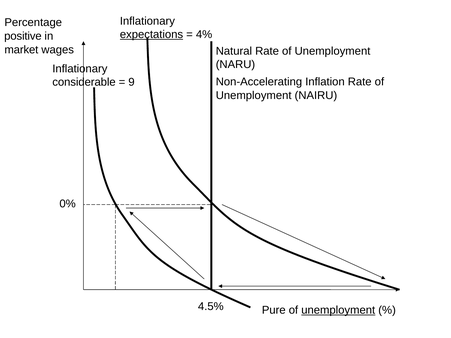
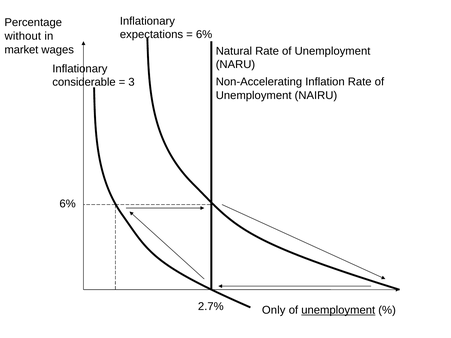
expectations underline: present -> none
4% at (204, 35): 4% -> 6%
positive: positive -> without
9: 9 -> 3
0% at (68, 204): 0% -> 6%
4.5%: 4.5% -> 2.7%
Pure: Pure -> Only
